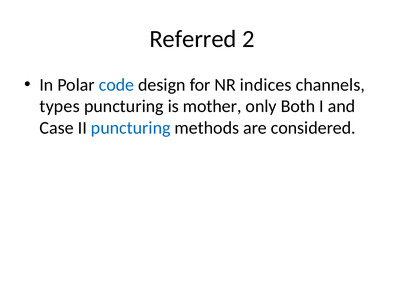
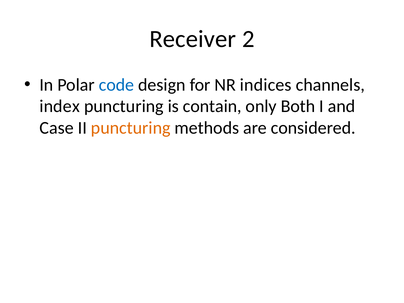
Referred: Referred -> Receiver
types: types -> index
mother: mother -> contain
puncturing at (131, 128) colour: blue -> orange
